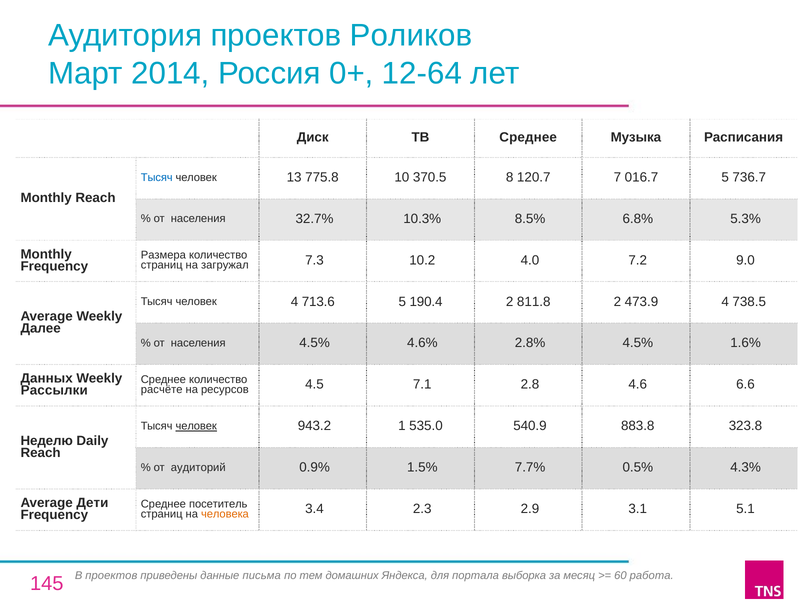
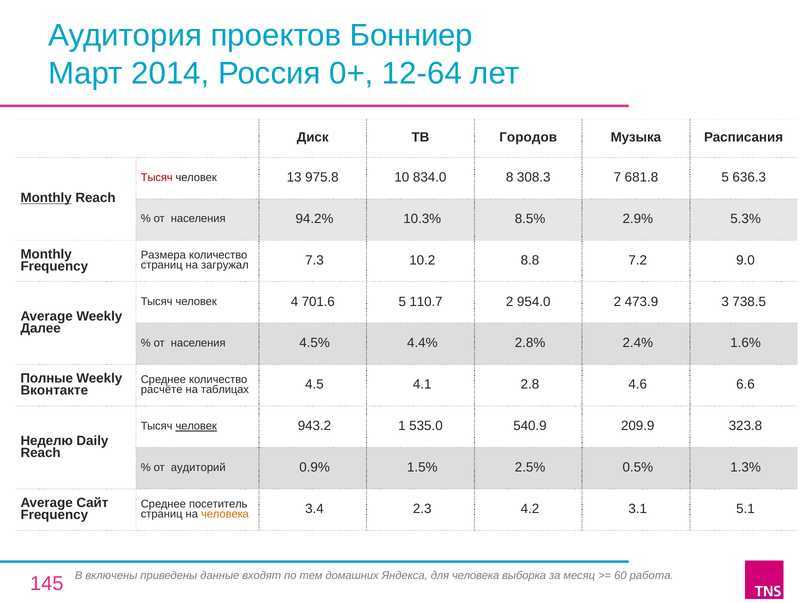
Роликов: Роликов -> Бонниер
ТВ Среднее: Среднее -> Городов
Тысяч at (157, 177) colour: blue -> red
775.8: 775.8 -> 975.8
370.5: 370.5 -> 834.0
120.7: 120.7 -> 308.3
016.7: 016.7 -> 681.8
736.7: 736.7 -> 636.3
Monthly at (46, 198) underline: none -> present
32.7%: 32.7% -> 94.2%
6.8%: 6.8% -> 2.9%
4.0: 4.0 -> 8.8
713.6: 713.6 -> 701.6
190.4: 190.4 -> 110.7
811.8: 811.8 -> 954.0
473.9 4: 4 -> 3
4.6%: 4.6% -> 4.4%
2.8% 4.5%: 4.5% -> 2.4%
Данных: Данных -> Полные
Рассылки: Рассылки -> Вконтакте
ресурсов: ресурсов -> таблицах
7.1: 7.1 -> 4.1
883.8: 883.8 -> 209.9
7.7%: 7.7% -> 2.5%
4.3%: 4.3% -> 1.3%
Дети: Дети -> Сайт
2.9: 2.9 -> 4.2
В проектов: проектов -> включены
письма: письма -> входят
для портала: портала -> человека
